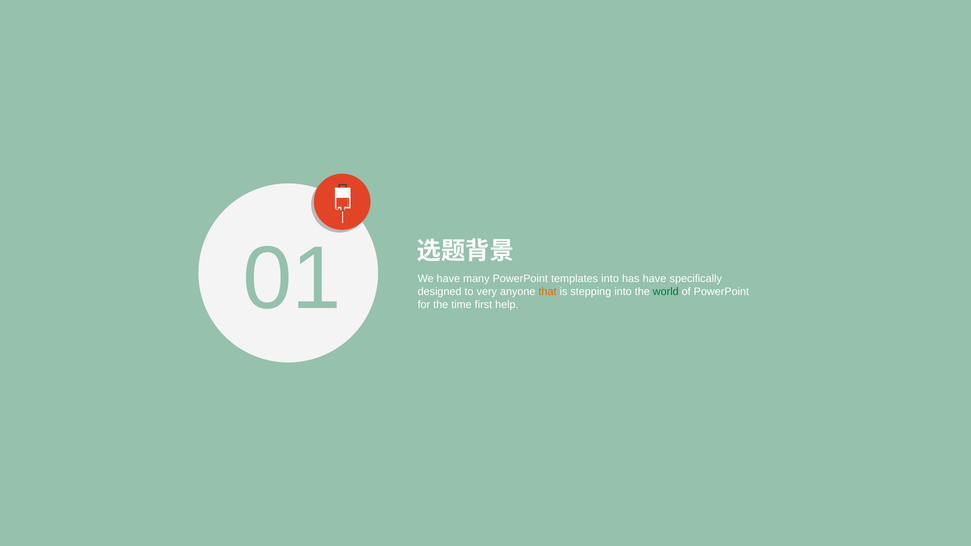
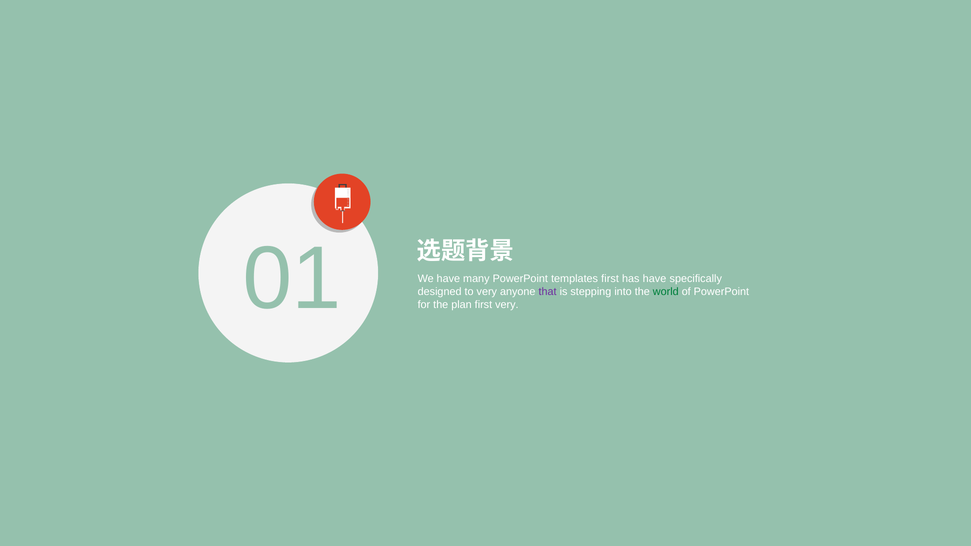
templates into: into -> first
that colour: orange -> purple
time: time -> plan
first help: help -> very
